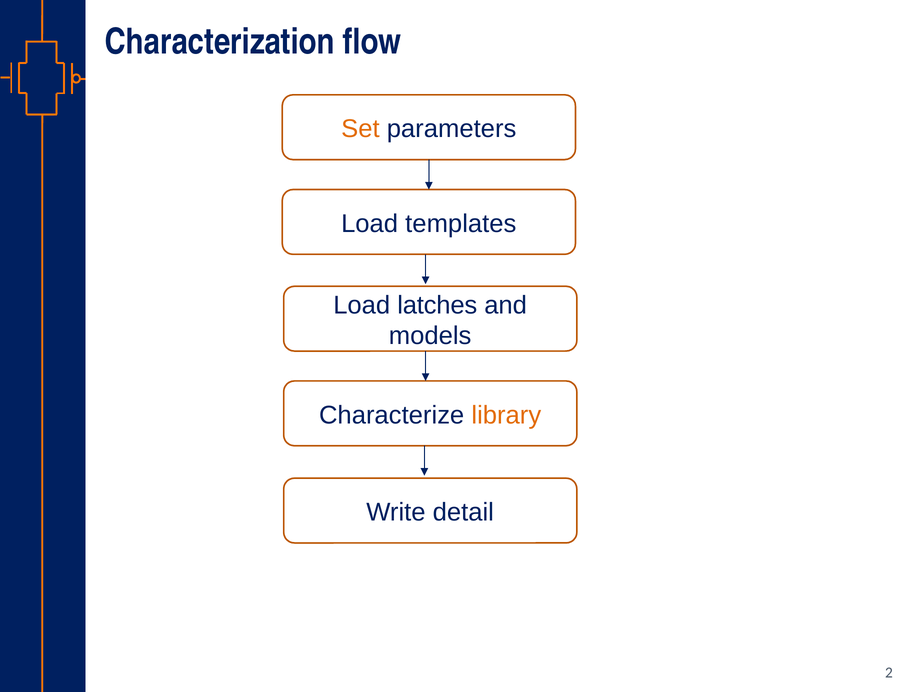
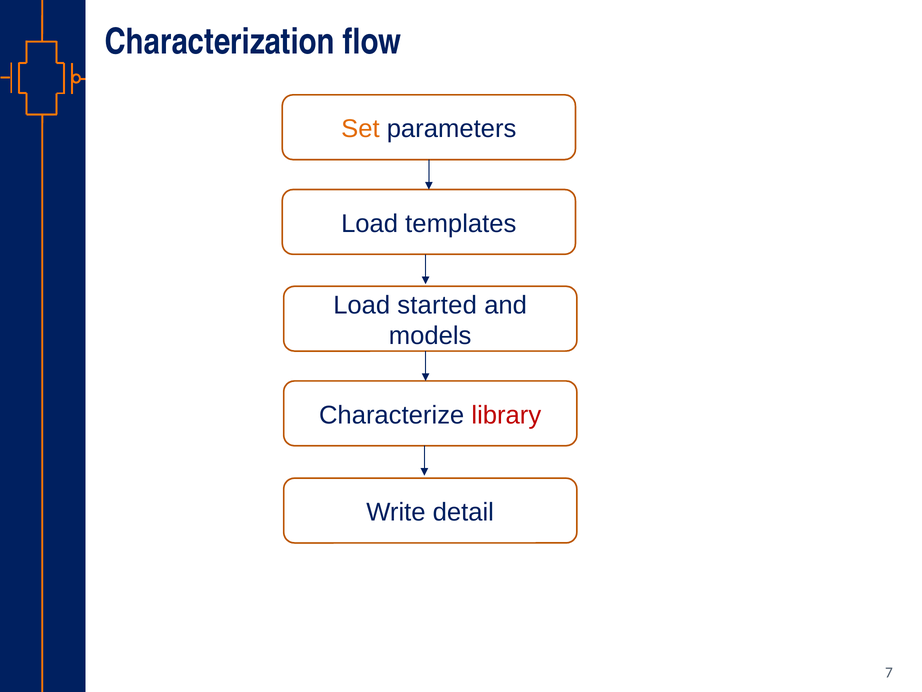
latches: latches -> started
library colour: orange -> red
2: 2 -> 7
